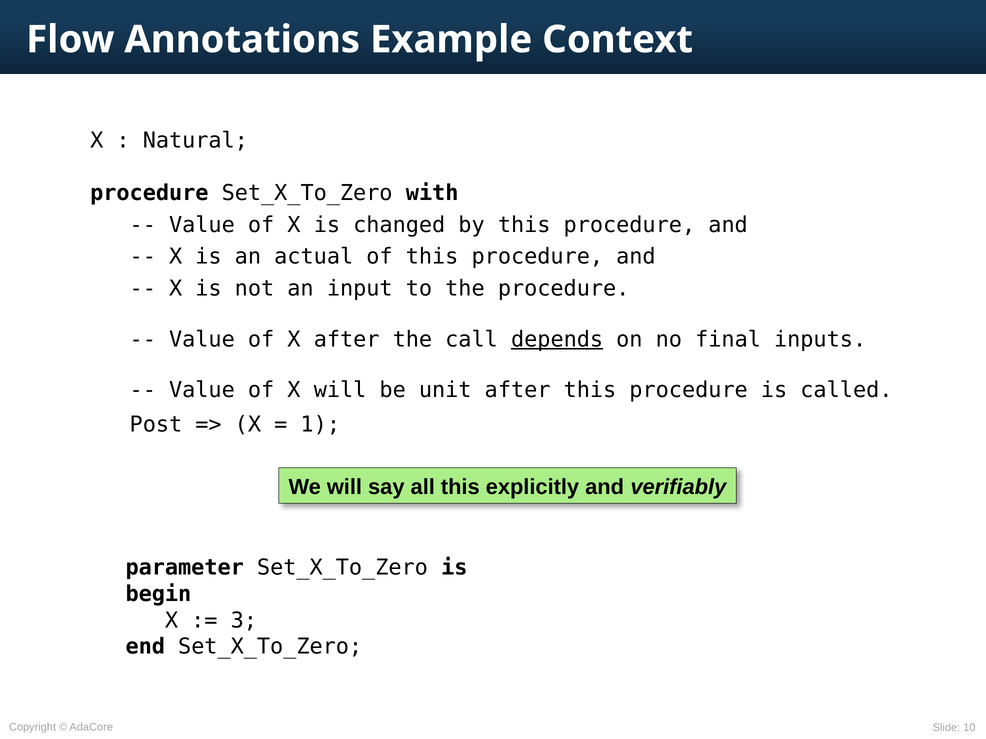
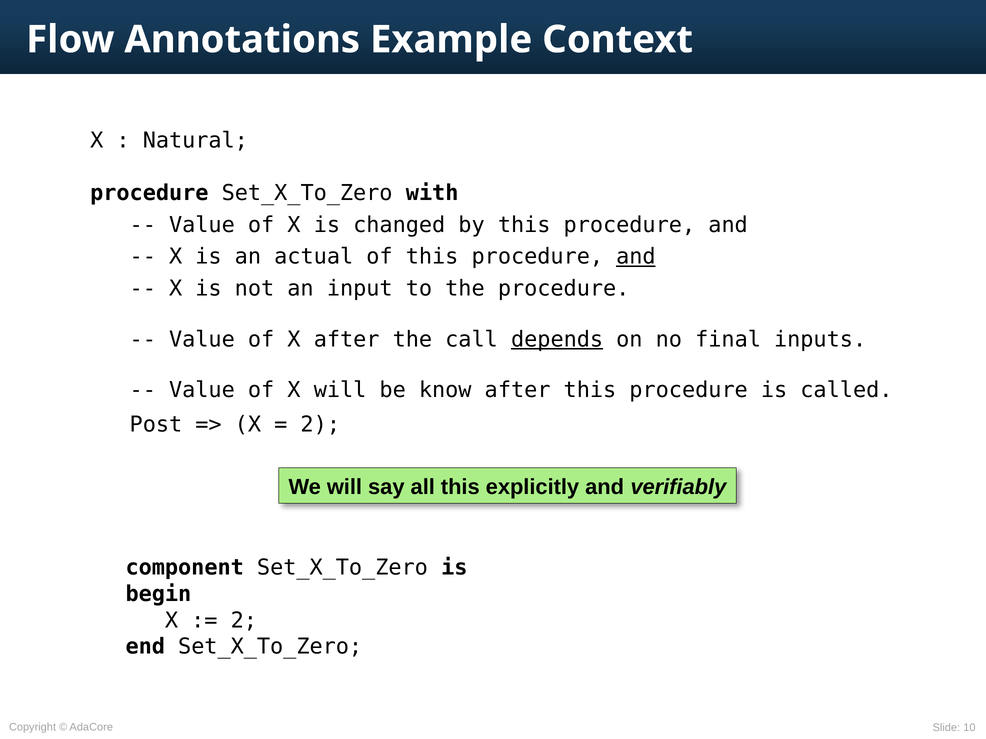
and at (636, 257) underline: none -> present
unit: unit -> know
1 at (320, 425): 1 -> 2
parameter: parameter -> component
3 at (244, 621): 3 -> 2
